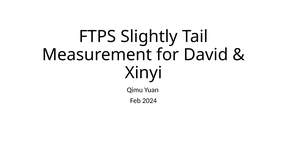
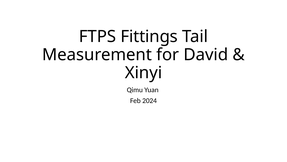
Slightly: Slightly -> Fittings
